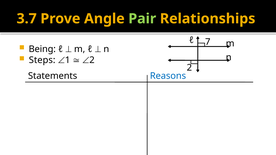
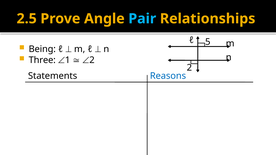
3.7: 3.7 -> 2.5
Pair colour: light green -> light blue
7: 7 -> 5
Steps: Steps -> Three
